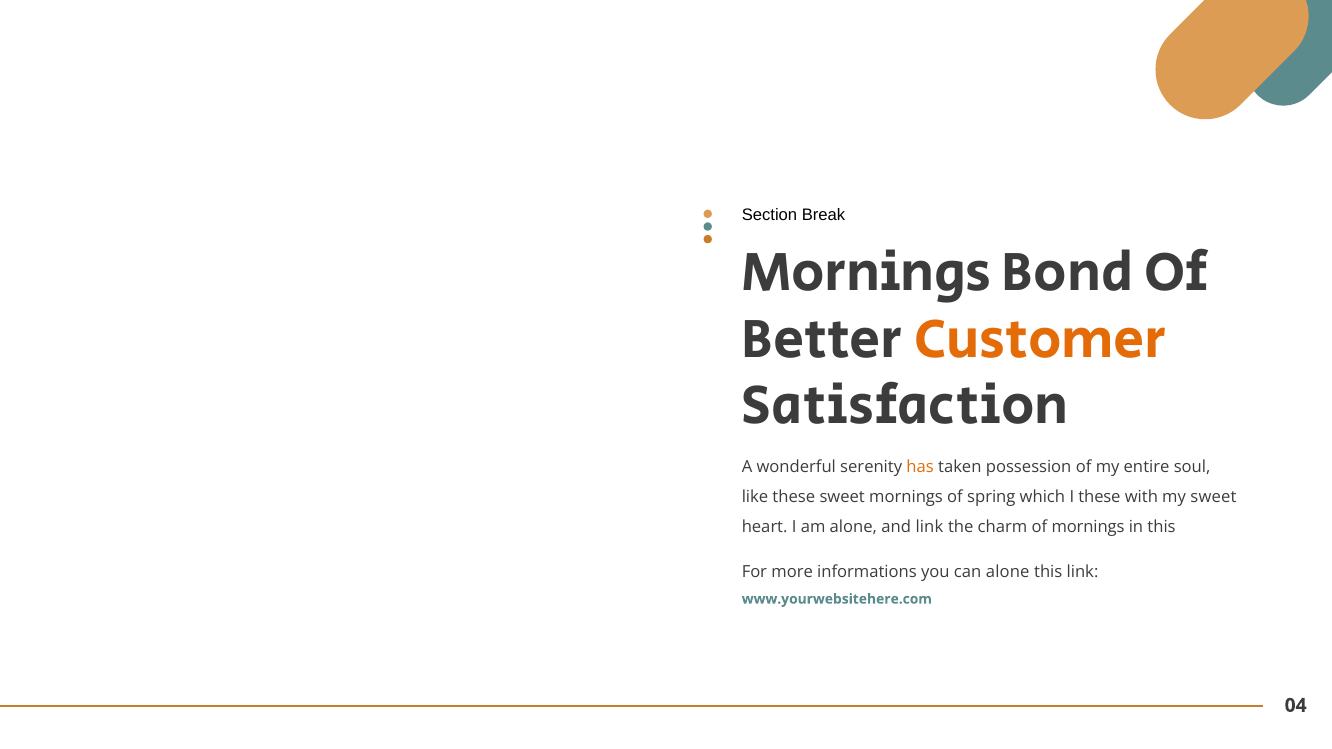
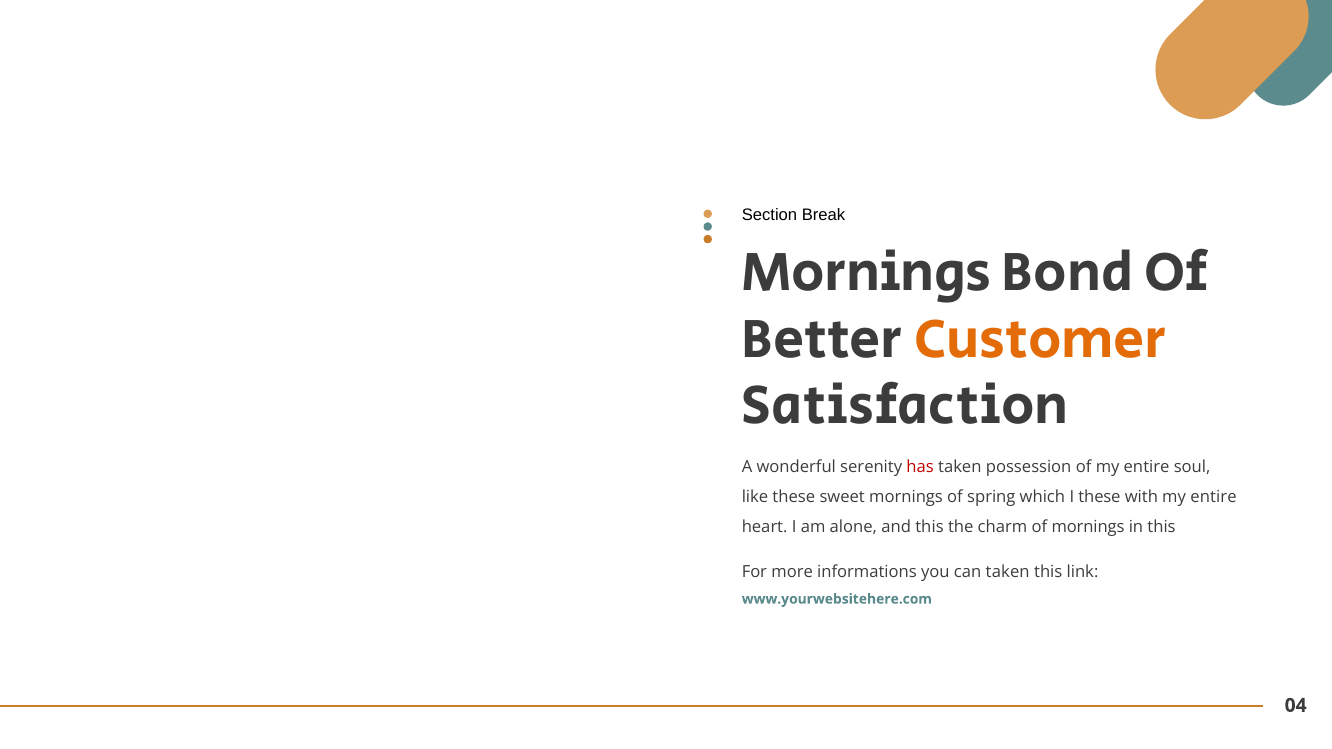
has colour: orange -> red
with my sweet: sweet -> entire
and link: link -> this
can alone: alone -> taken
